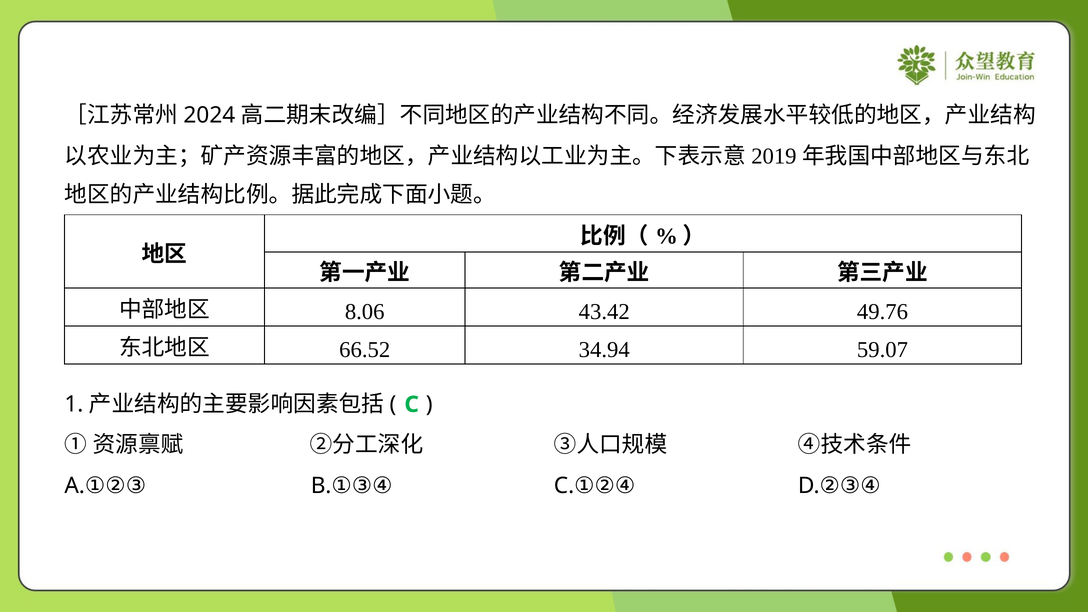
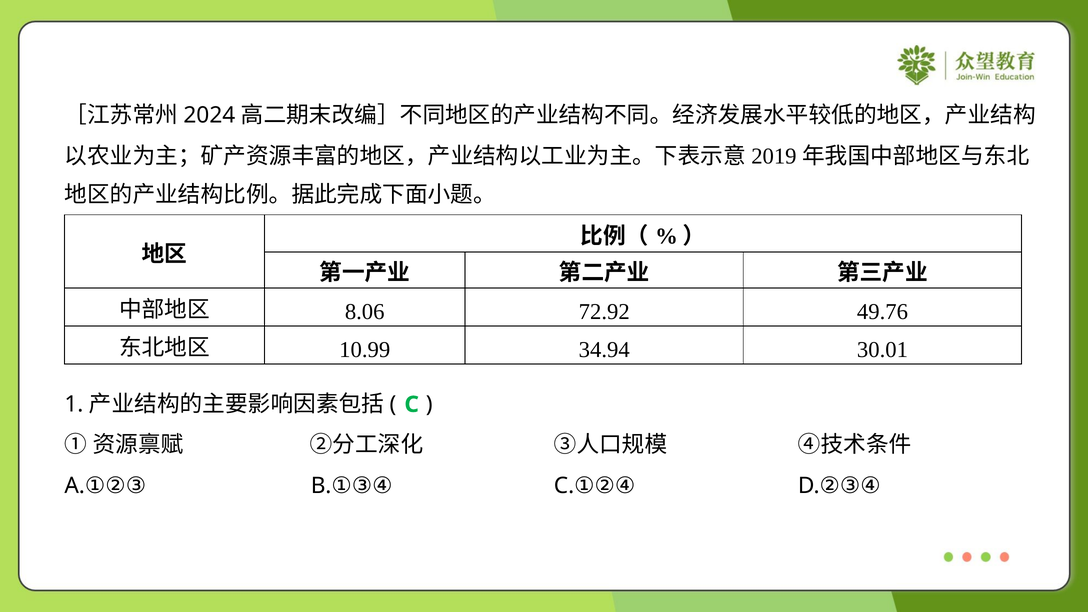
43.42: 43.42 -> 72.92
66.52: 66.52 -> 10.99
59.07: 59.07 -> 30.01
